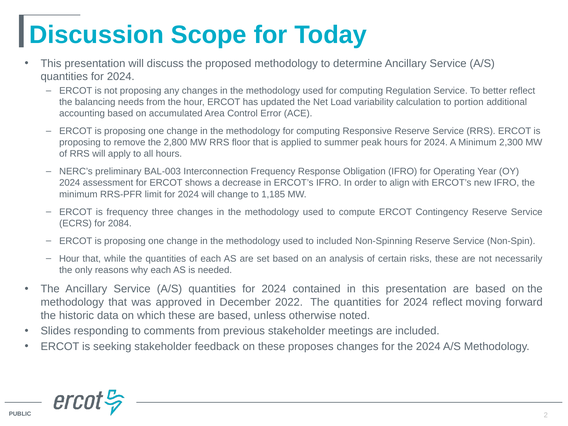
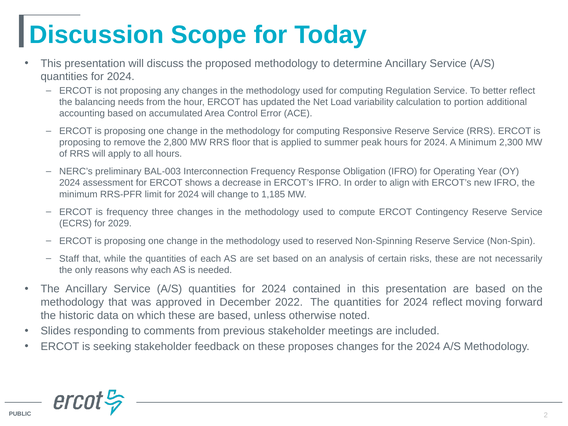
2084: 2084 -> 2029
to included: included -> reserved
Hour at (69, 259): Hour -> Staff
